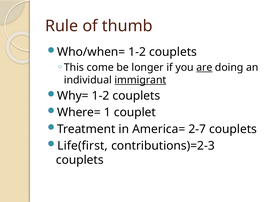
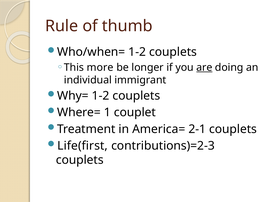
come: come -> more
immigrant underline: present -> none
2-7: 2-7 -> 2-1
